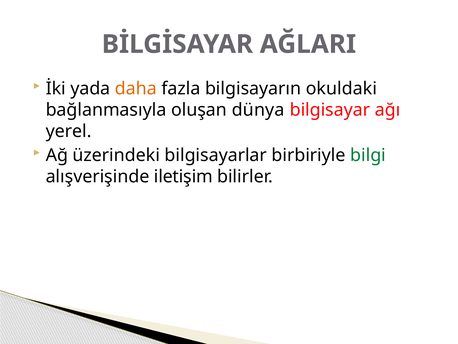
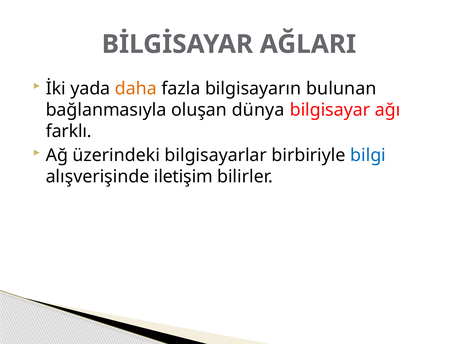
okuldaki: okuldaki -> bulunan
yerel: yerel -> farklı
bilgi colour: green -> blue
